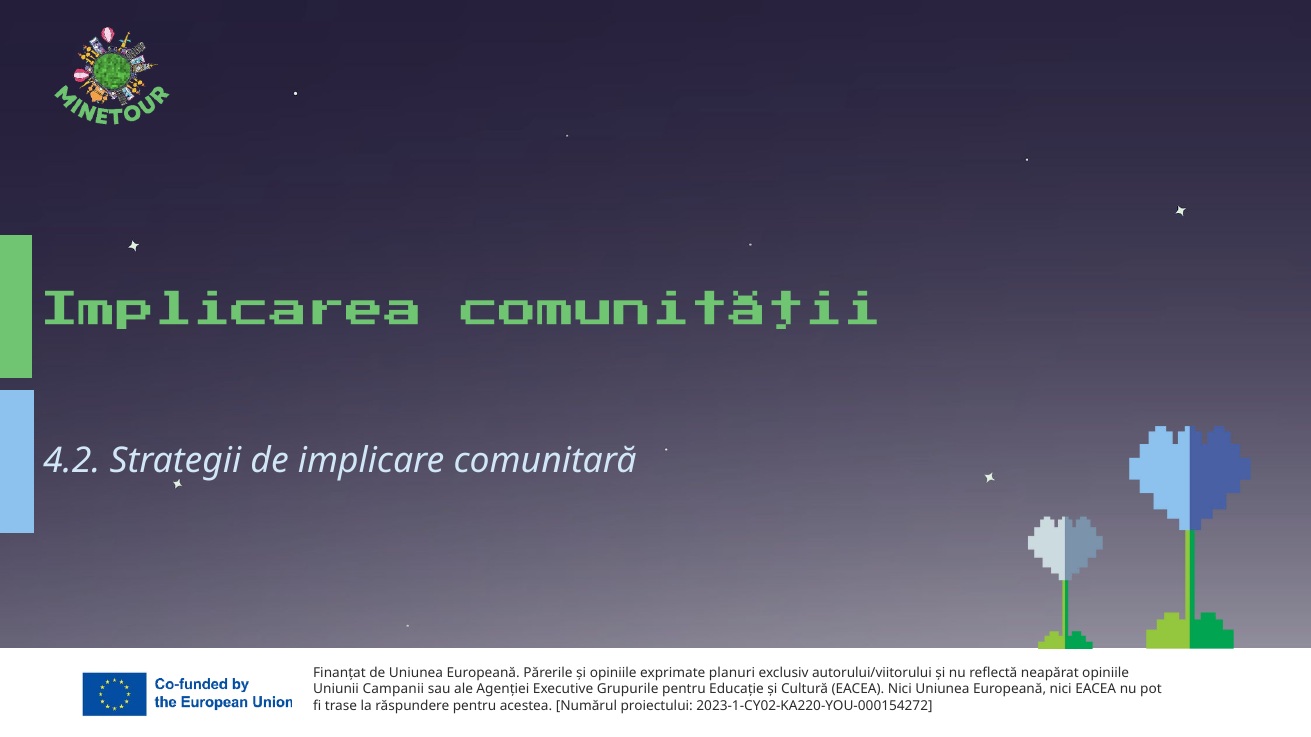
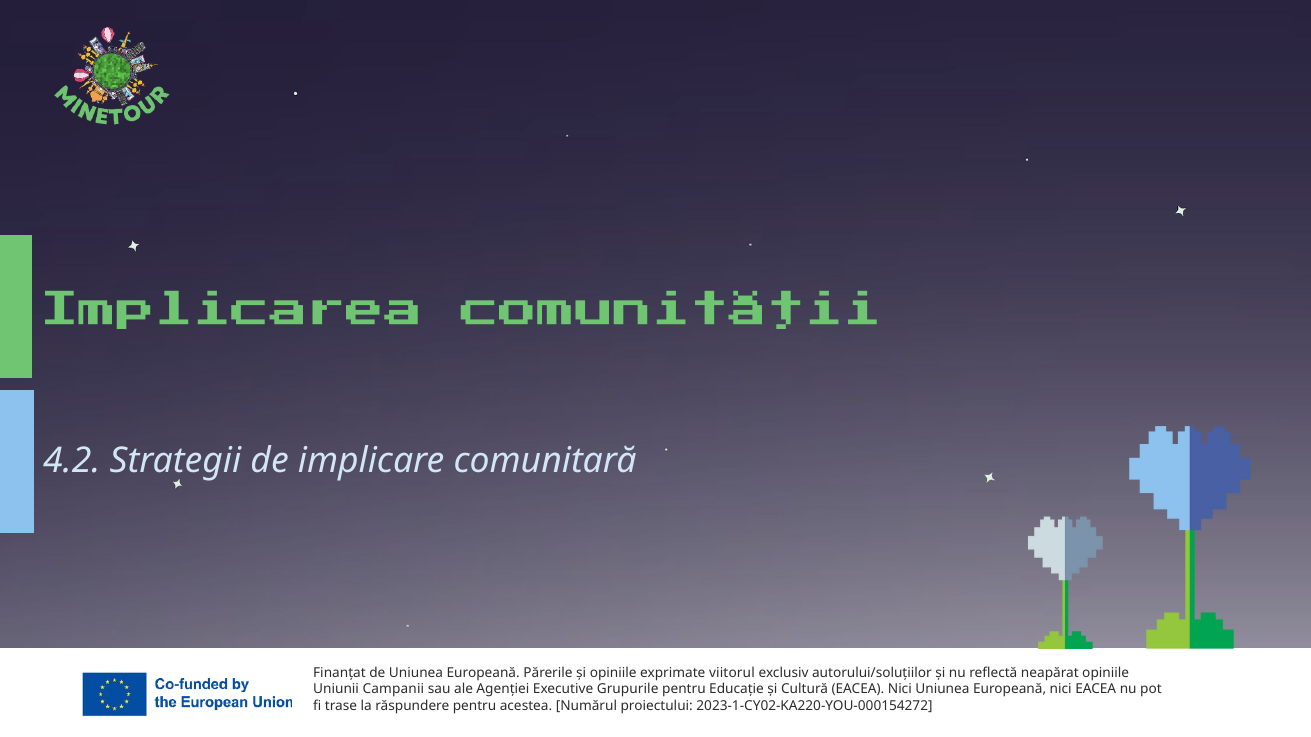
planuri: planuri -> viitorul
autorului/viitorului: autorului/viitorului -> autorului/soluțiilor
